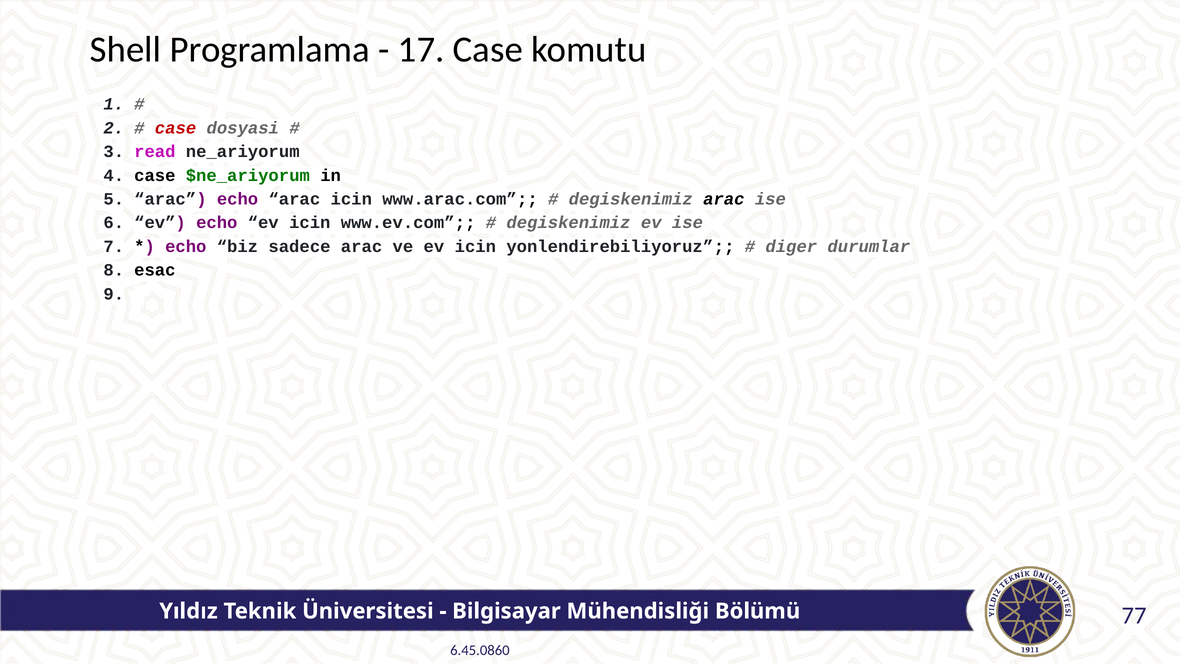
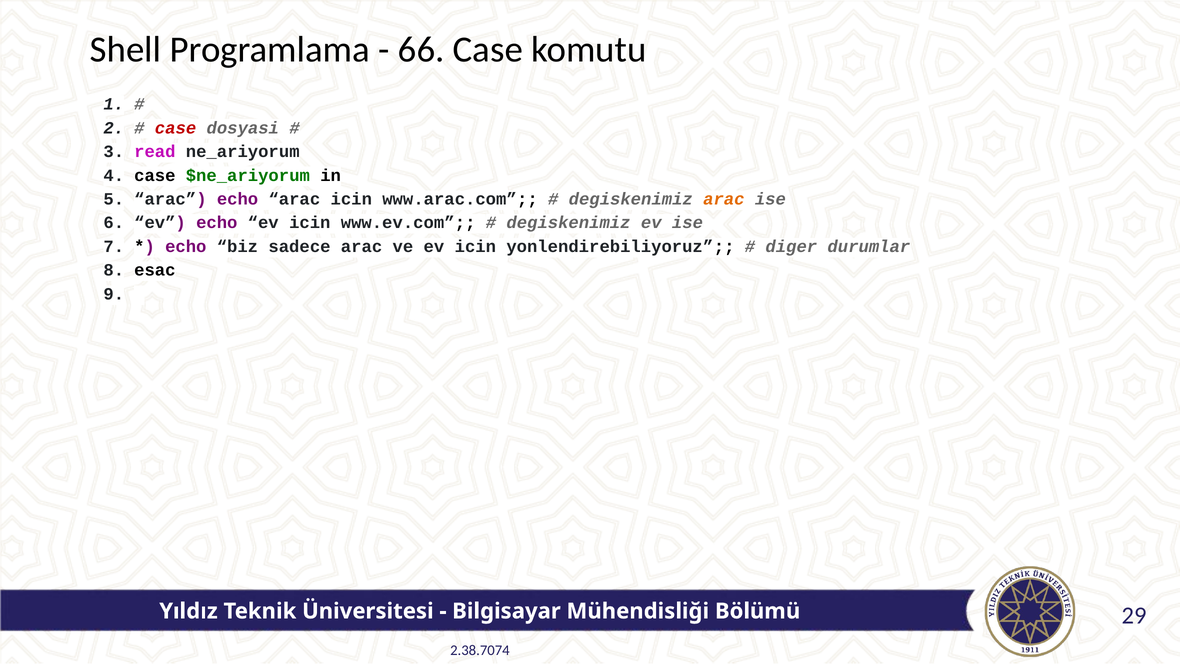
17: 17 -> 66
arac at (724, 199) colour: black -> orange
77: 77 -> 29
6.45.0860: 6.45.0860 -> 2.38.7074
